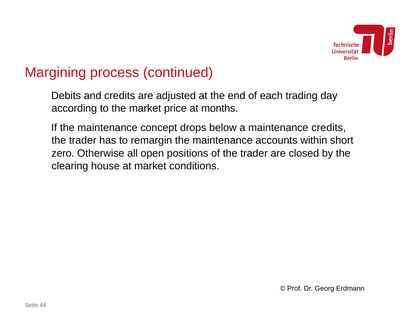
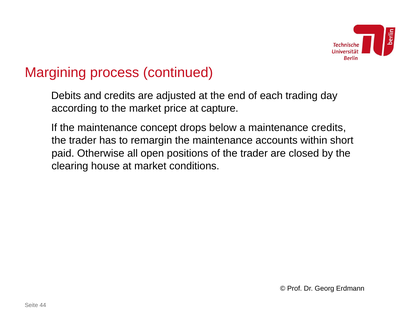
months: months -> capture
zero: zero -> paid
